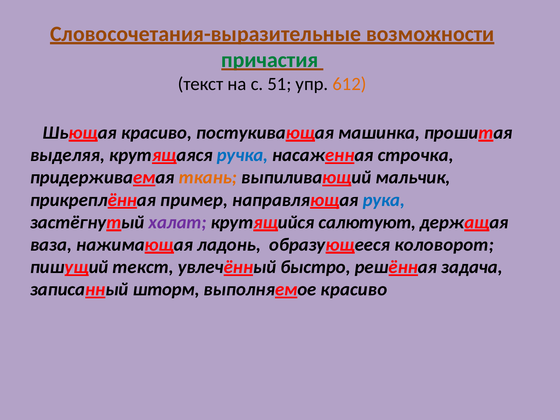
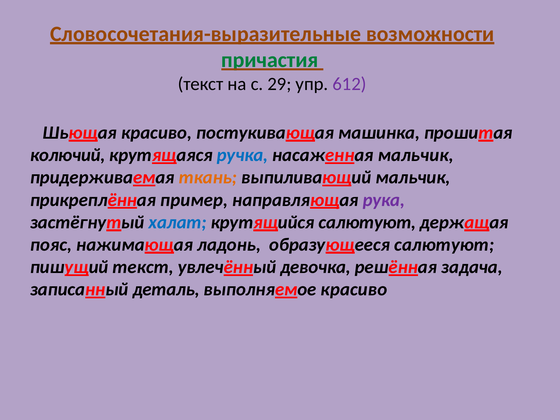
51: 51 -> 29
612 colour: orange -> purple
выделяя: выделяя -> колючий
насаженная строчка: строчка -> мальчик
рука colour: blue -> purple
халат colour: purple -> blue
ваза: ваза -> пояс
образующееся коловорот: коловорот -> салютуют
быстро: быстро -> девочка
шторм: шторм -> деталь
